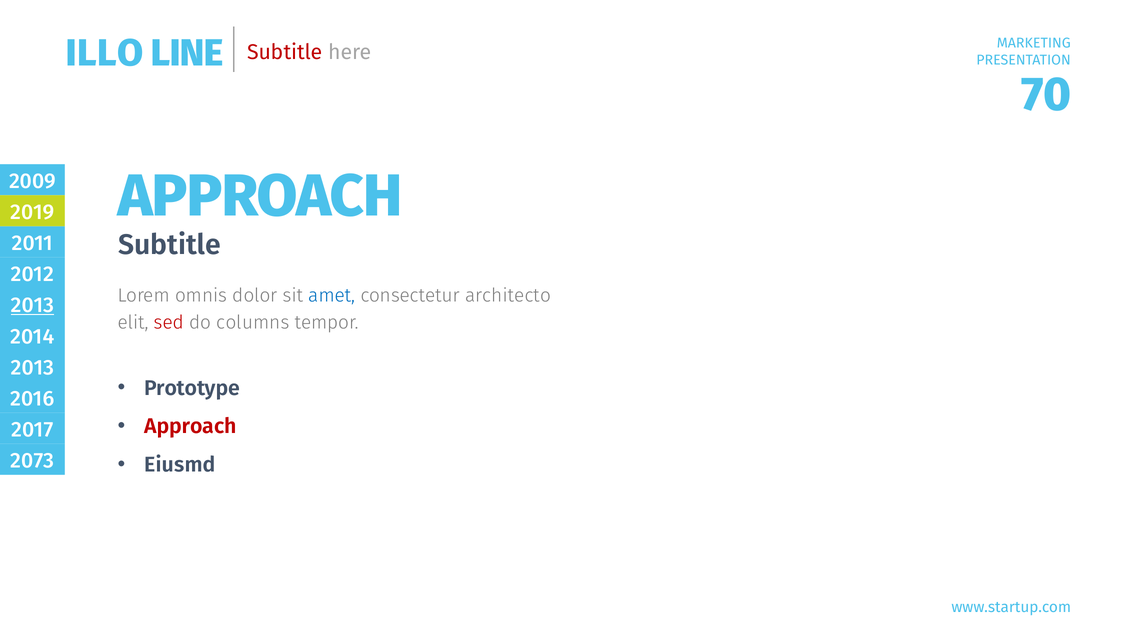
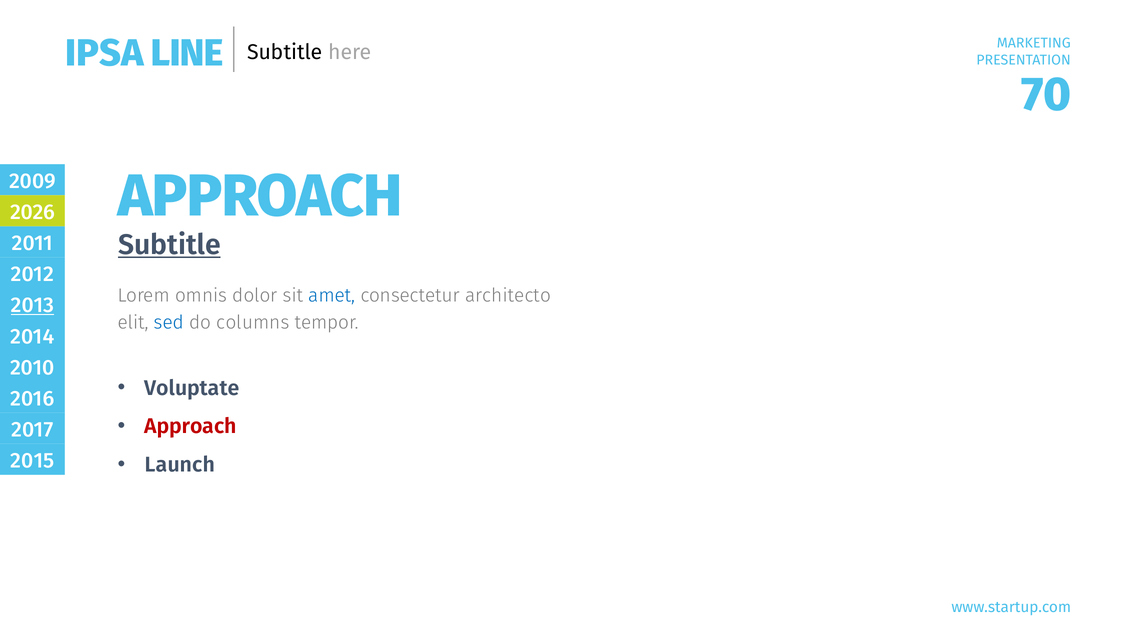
ILLO: ILLO -> IPSA
Subtitle at (285, 52) colour: red -> black
2019: 2019 -> 2026
Subtitle at (169, 245) underline: none -> present
sed colour: red -> blue
2013 at (32, 368): 2013 -> 2010
Prototype: Prototype -> Voluptate
2073: 2073 -> 2015
Eiusmd: Eiusmd -> Launch
